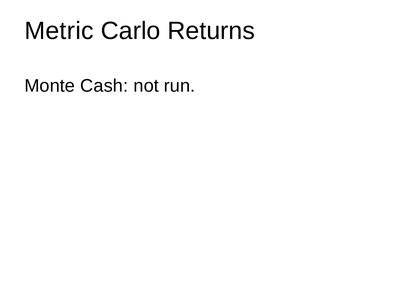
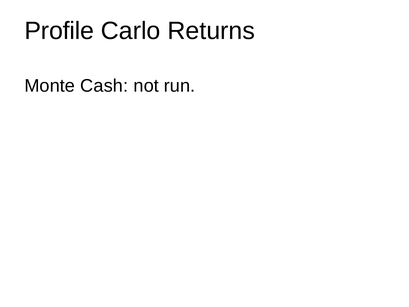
Metric: Metric -> Profile
